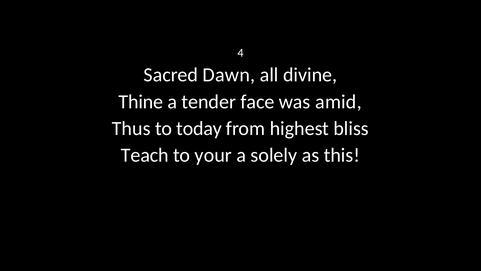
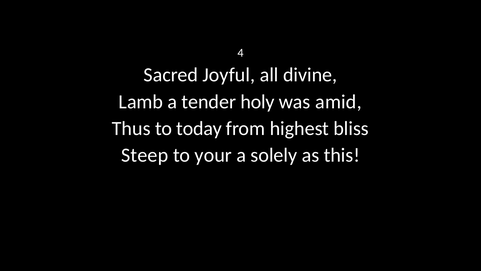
Dawn: Dawn -> Joyful
Thine: Thine -> Lamb
face: face -> holy
Teach: Teach -> Steep
